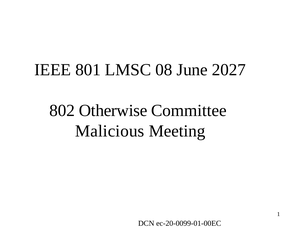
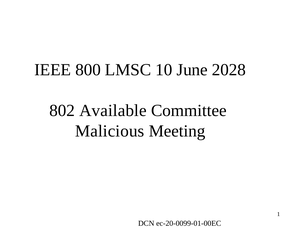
801: 801 -> 800
08: 08 -> 10
2027: 2027 -> 2028
Otherwise: Otherwise -> Available
